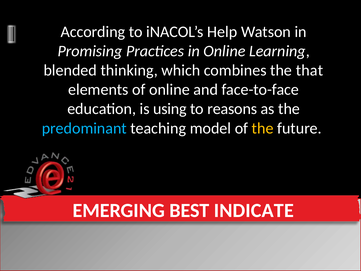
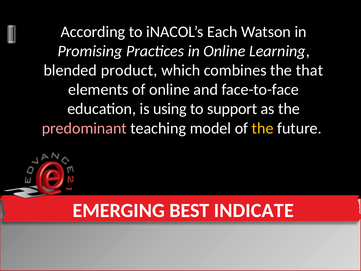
Help: Help -> Each
thinking: thinking -> product
reasons: reasons -> support
predominant colour: light blue -> pink
